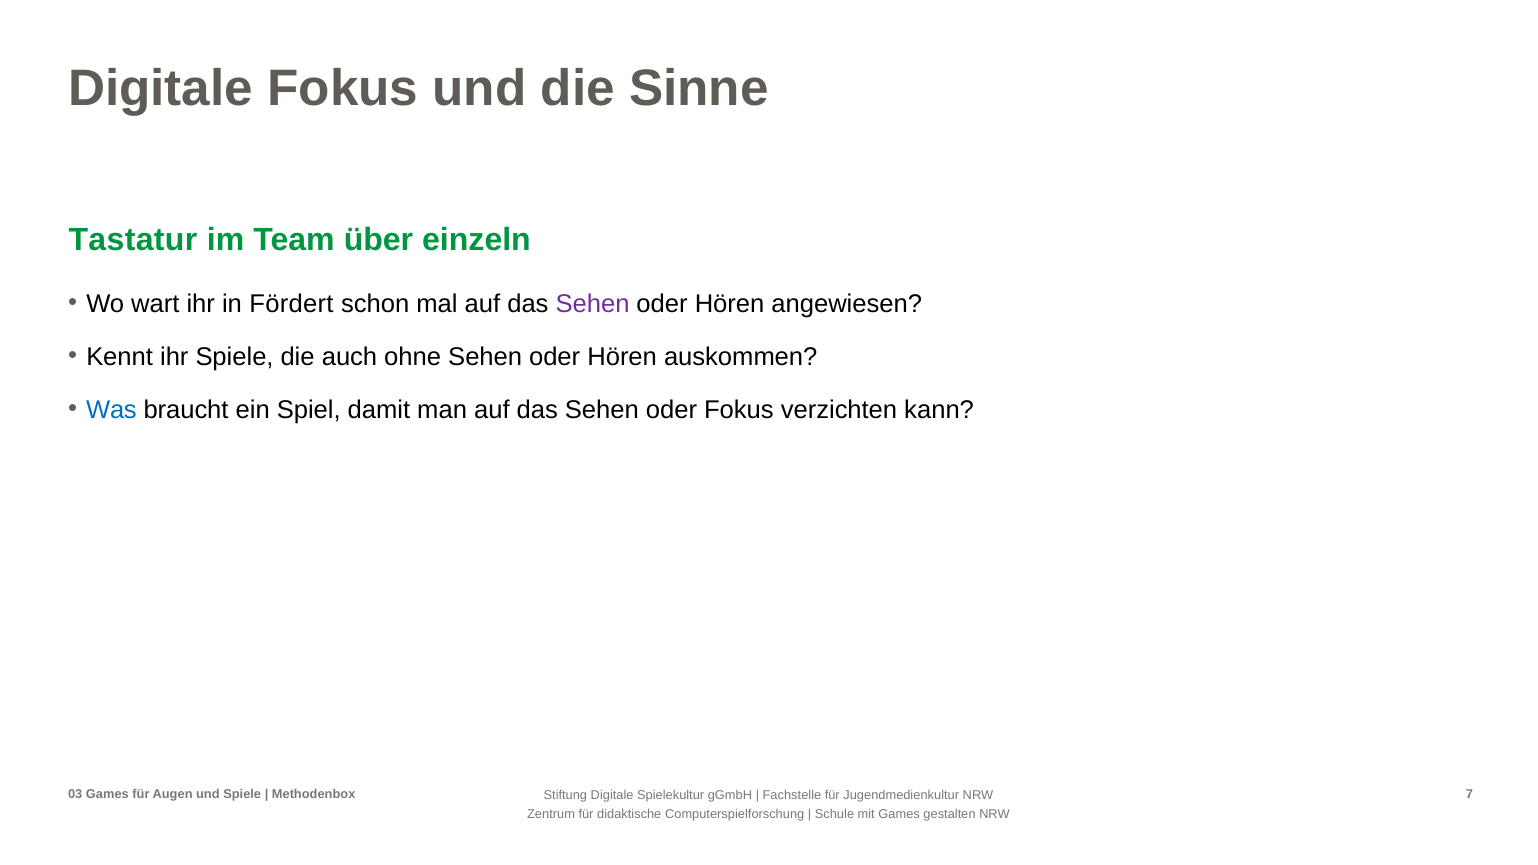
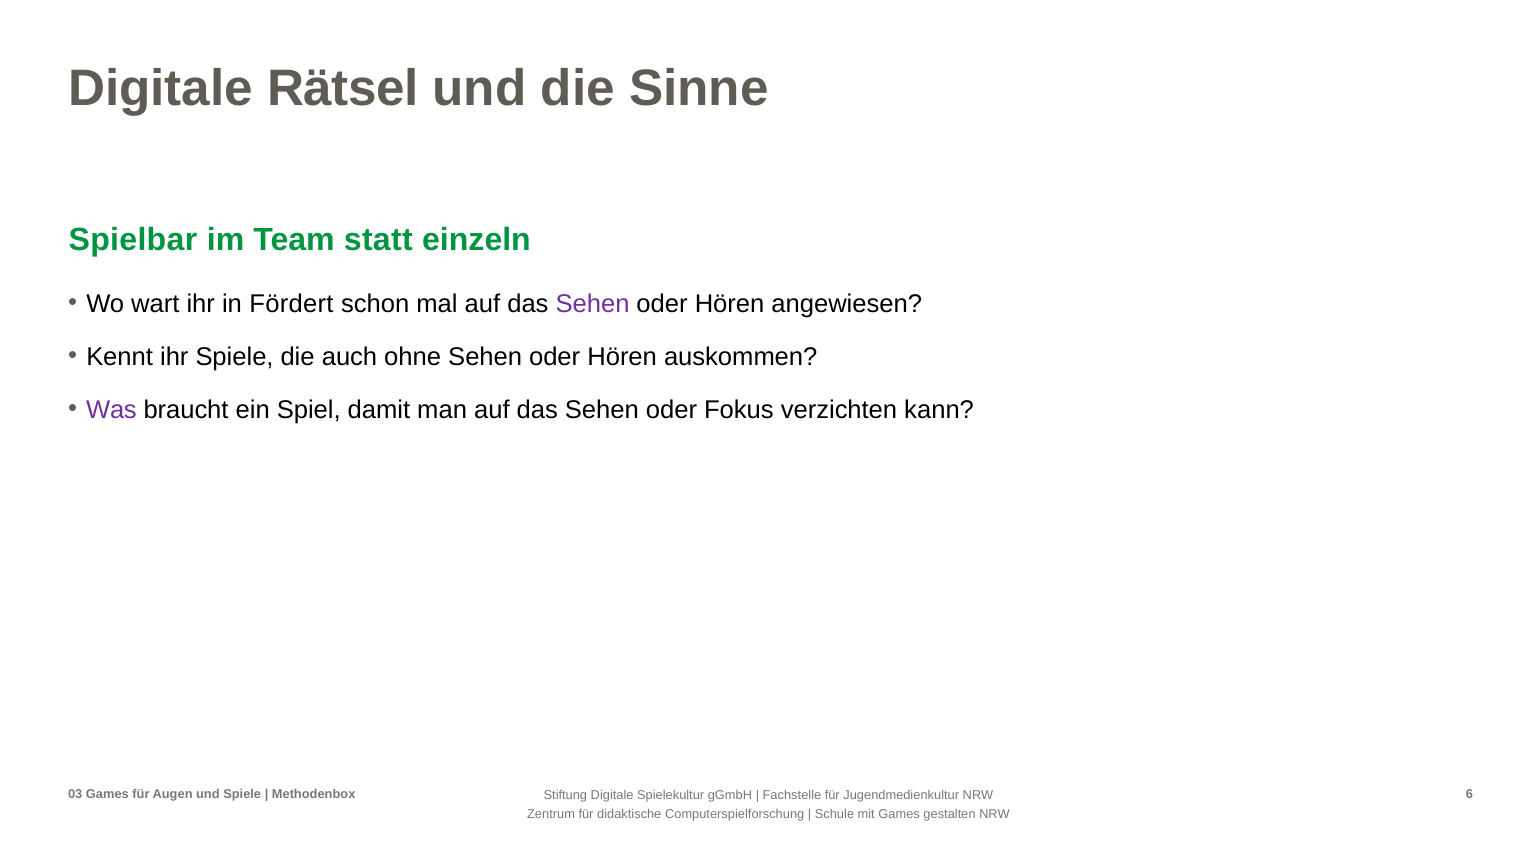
Digitale Fokus: Fokus -> Rätsel
Tastatur: Tastatur -> Spielbar
über: über -> statt
Was colour: blue -> purple
7: 7 -> 6
